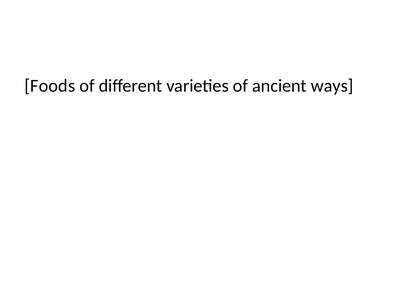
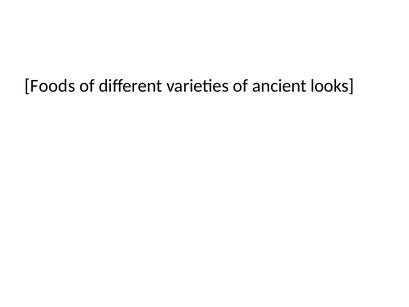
ways: ways -> looks
